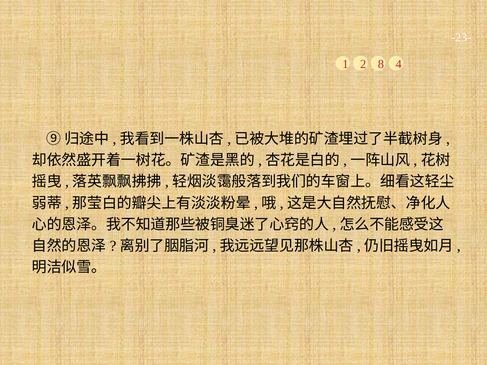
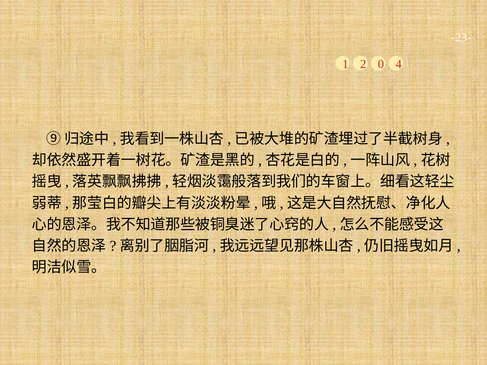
8: 8 -> 0
